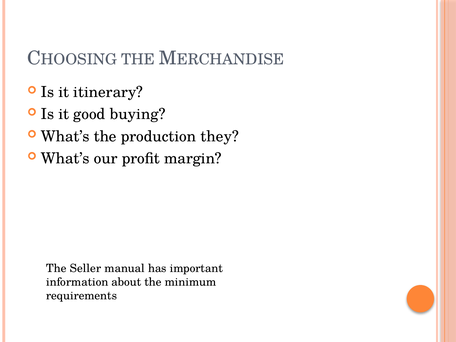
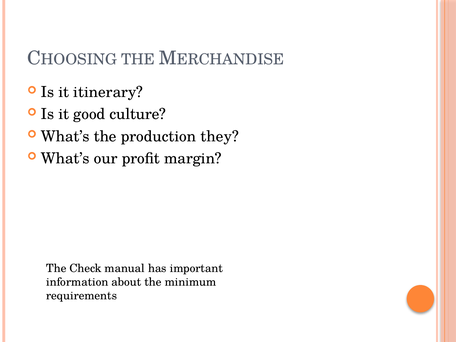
buying: buying -> culture
Seller: Seller -> Check
